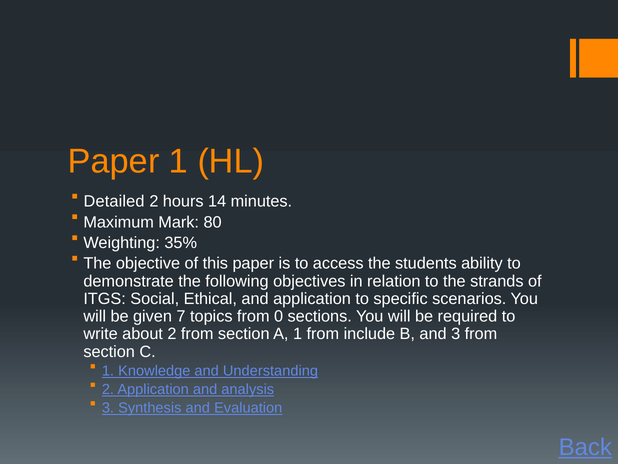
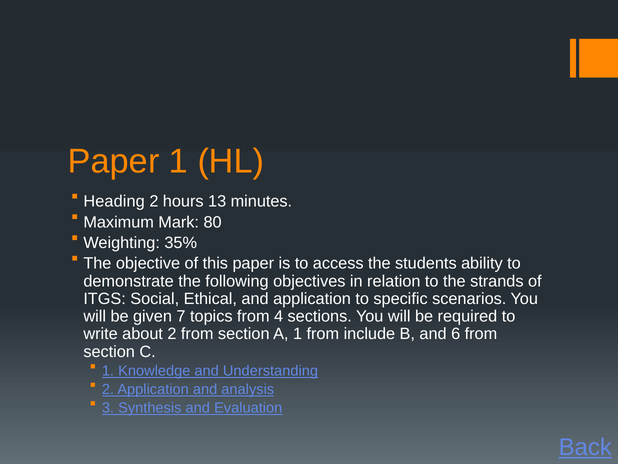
Detailed: Detailed -> Heading
14: 14 -> 13
0: 0 -> 4
and 3: 3 -> 6
